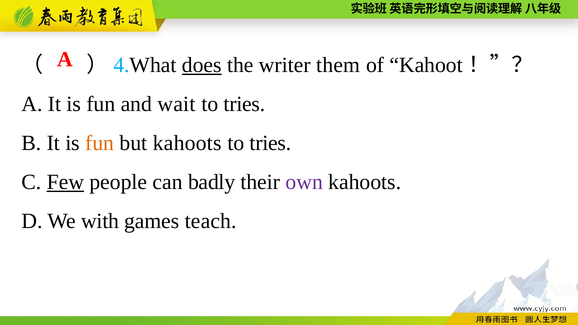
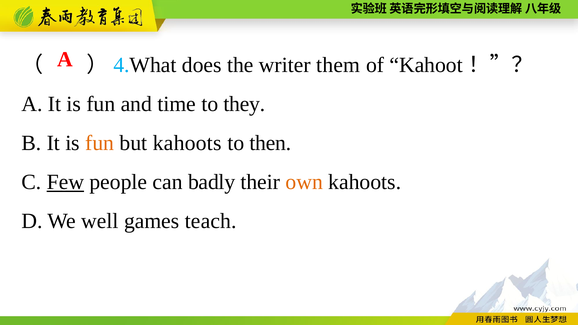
does underline: present -> none
wait: wait -> time
tries at (244, 104): tries -> they
tries at (270, 143): tries -> then
own colour: purple -> orange
with: with -> well
